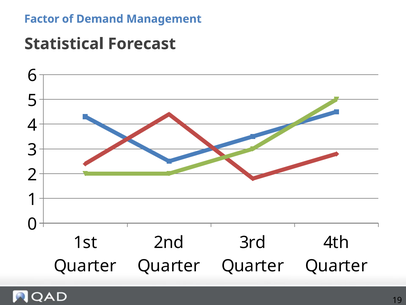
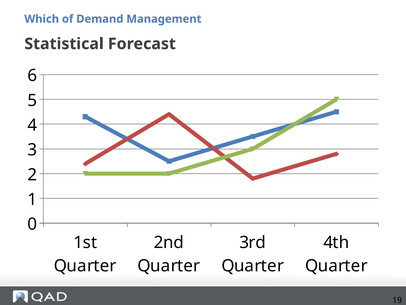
Factor: Factor -> Which
